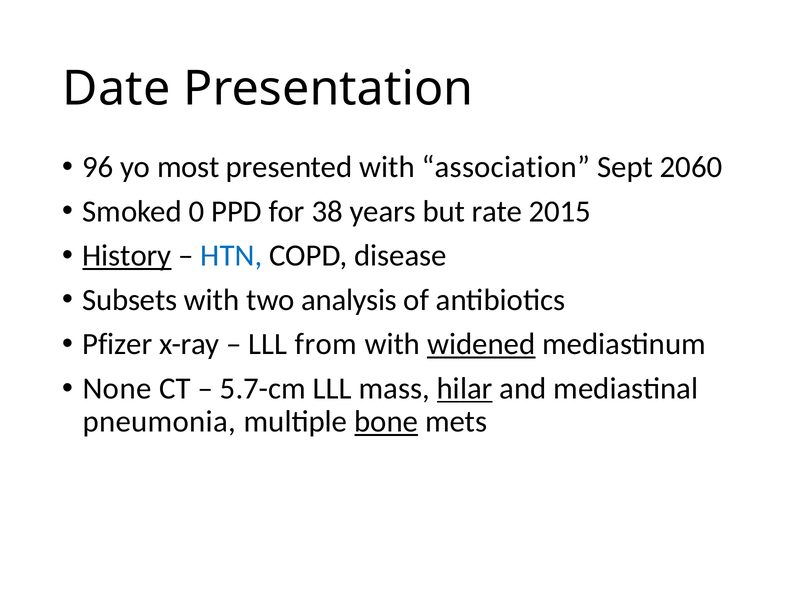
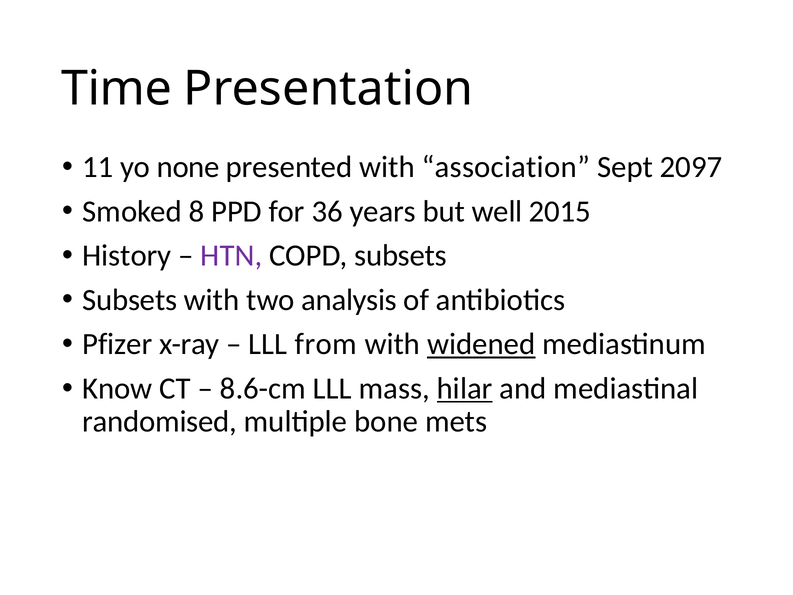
Date: Date -> Time
96: 96 -> 11
most: most -> none
2060: 2060 -> 2097
0: 0 -> 8
38: 38 -> 36
rate: rate -> well
History underline: present -> none
HTN colour: blue -> purple
COPD disease: disease -> subsets
None: None -> Know
5.7-cm: 5.7-cm -> 8.6-cm
pneumonia: pneumonia -> randomised
bone underline: present -> none
